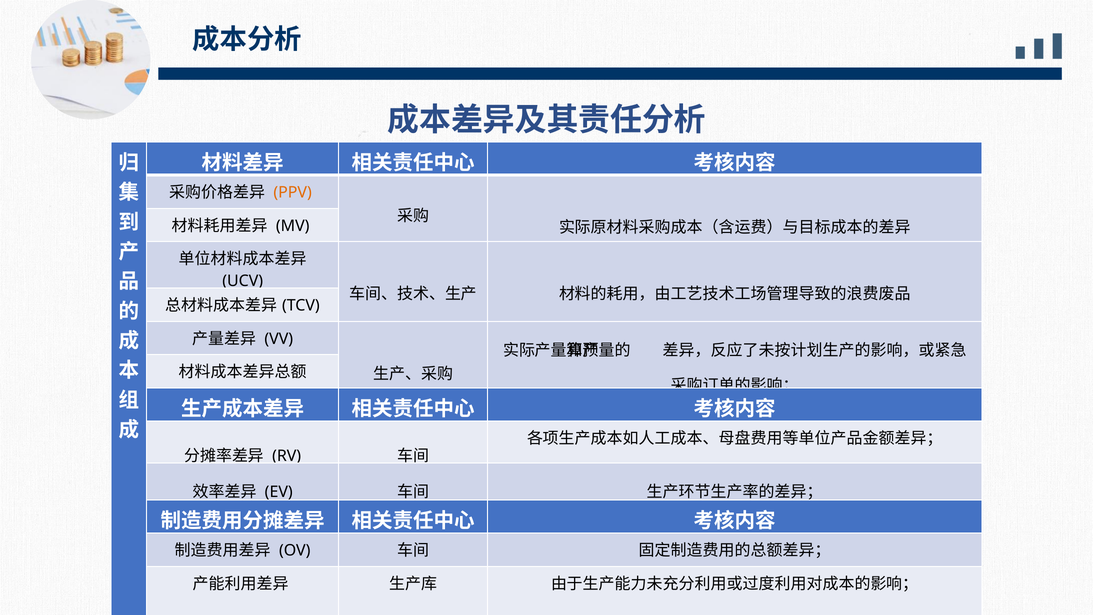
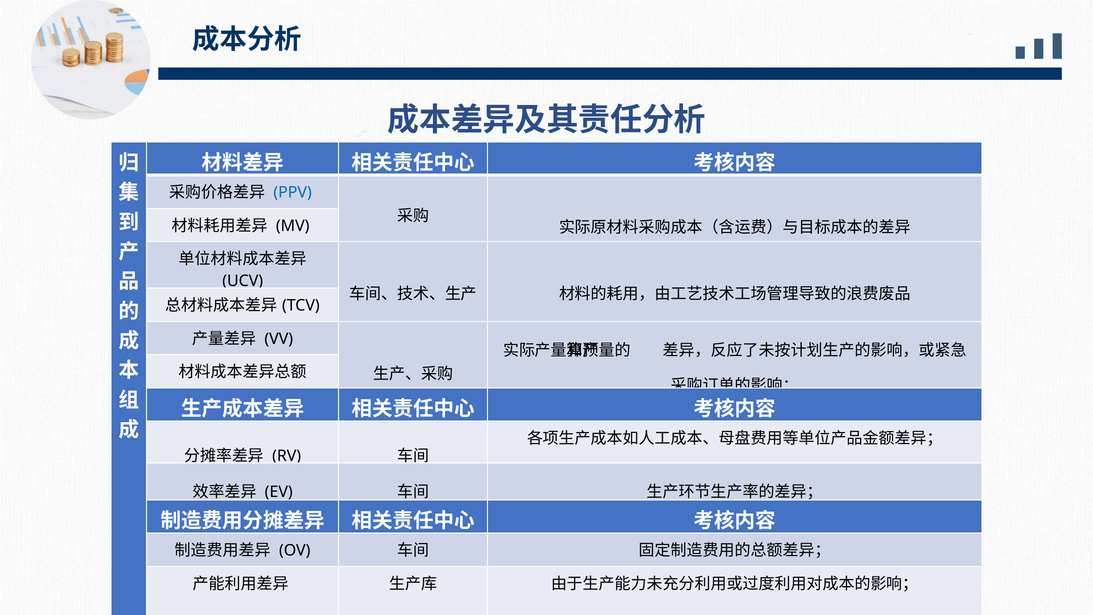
PPV colour: orange -> blue
